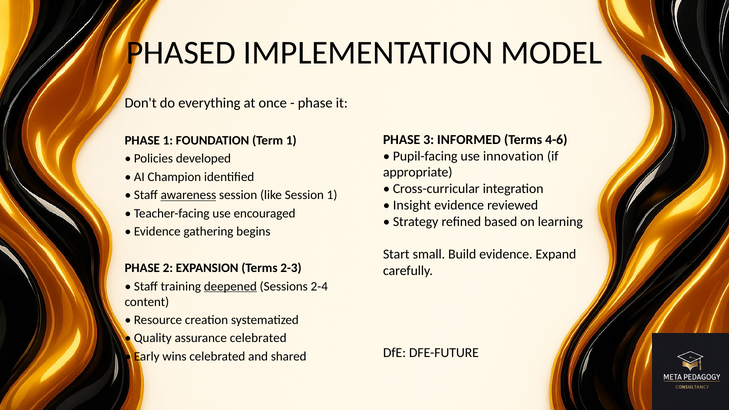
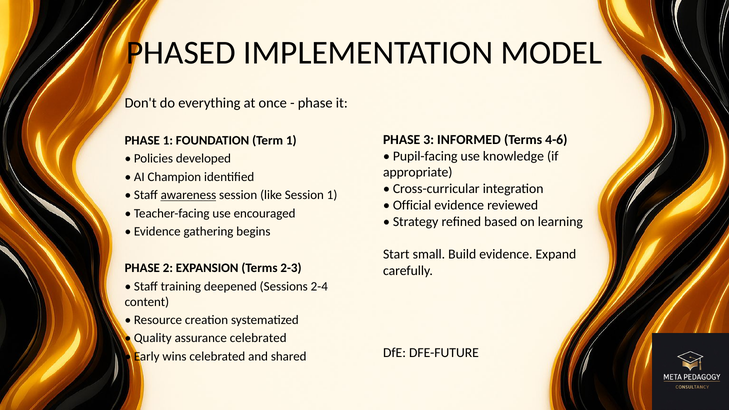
innovation: innovation -> knowledge
Insight: Insight -> Official
deepened underline: present -> none
